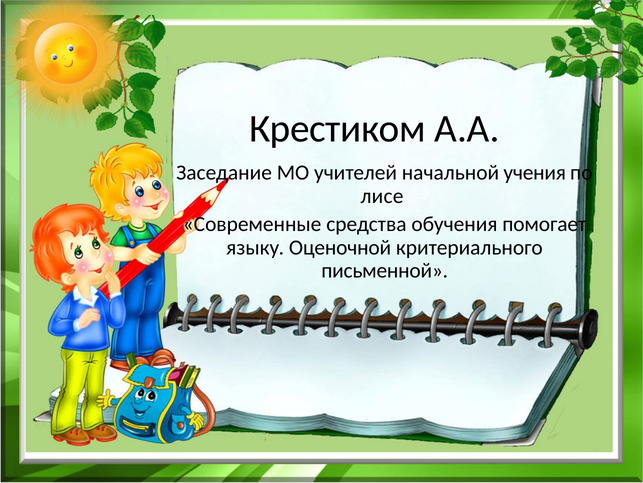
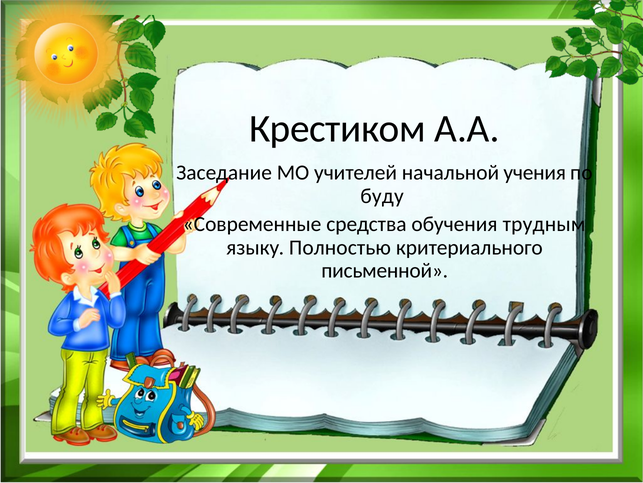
лисе: лисе -> буду
помогает: помогает -> трудным
Оценочной: Оценочной -> Полностью
